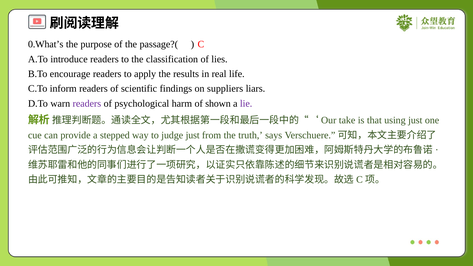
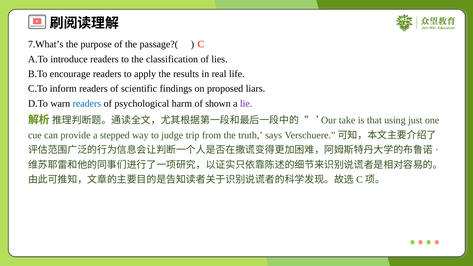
0.What’s: 0.What’s -> 7.What’s
suppliers: suppliers -> proposed
readers at (87, 103) colour: purple -> blue
judge just: just -> trip
